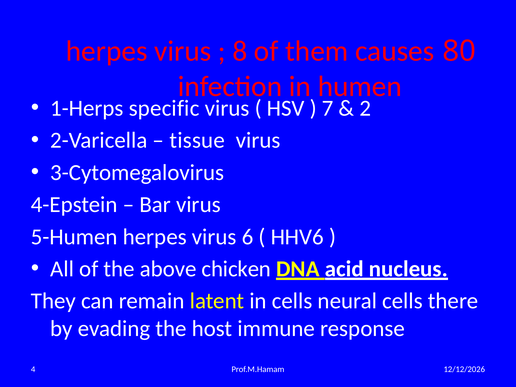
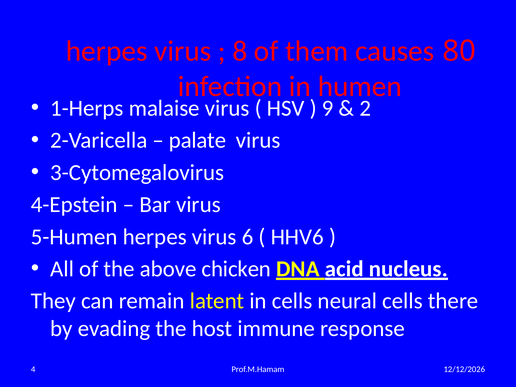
specific: specific -> malaise
7: 7 -> 9
tissue: tissue -> palate
